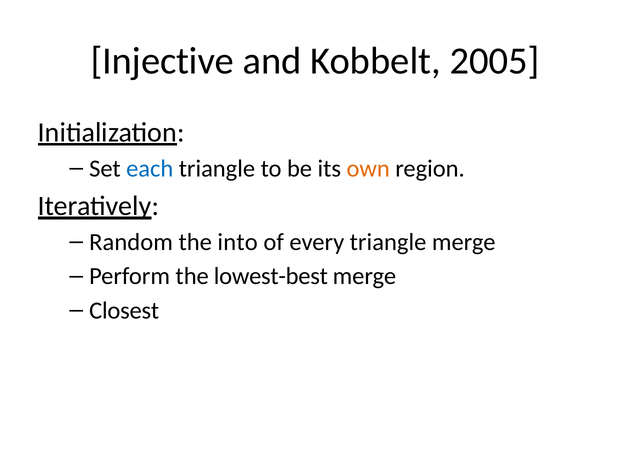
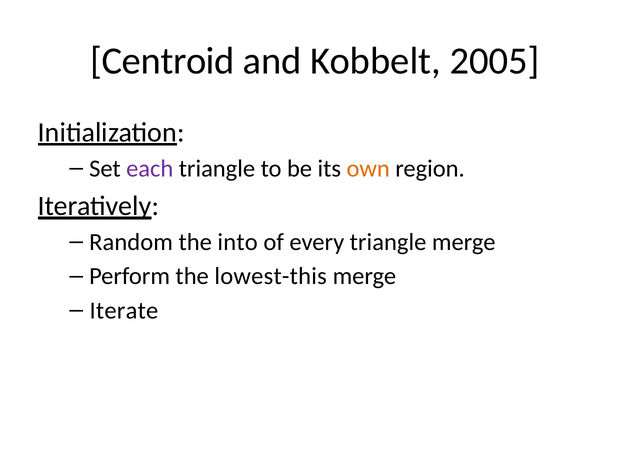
Injective: Injective -> Centroid
each colour: blue -> purple
lowest-best: lowest-best -> lowest-this
Closest: Closest -> Iterate
